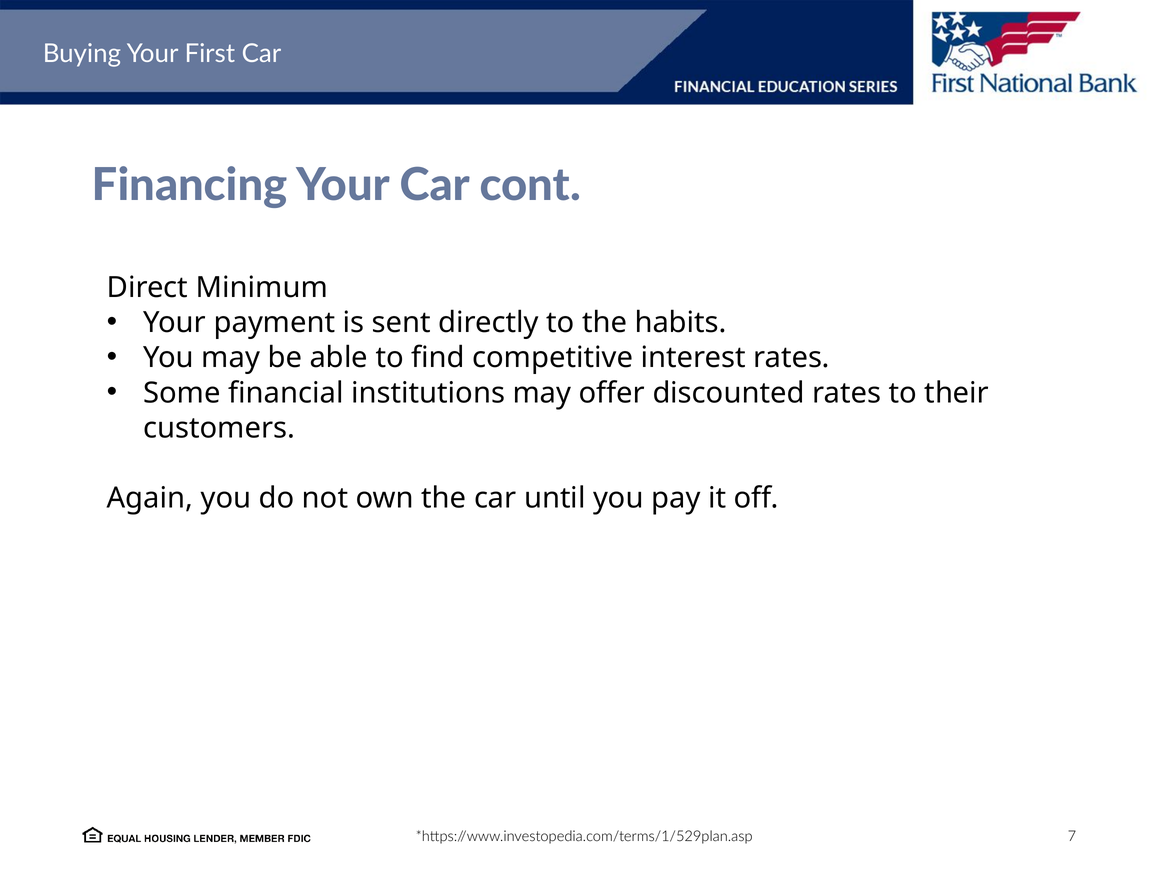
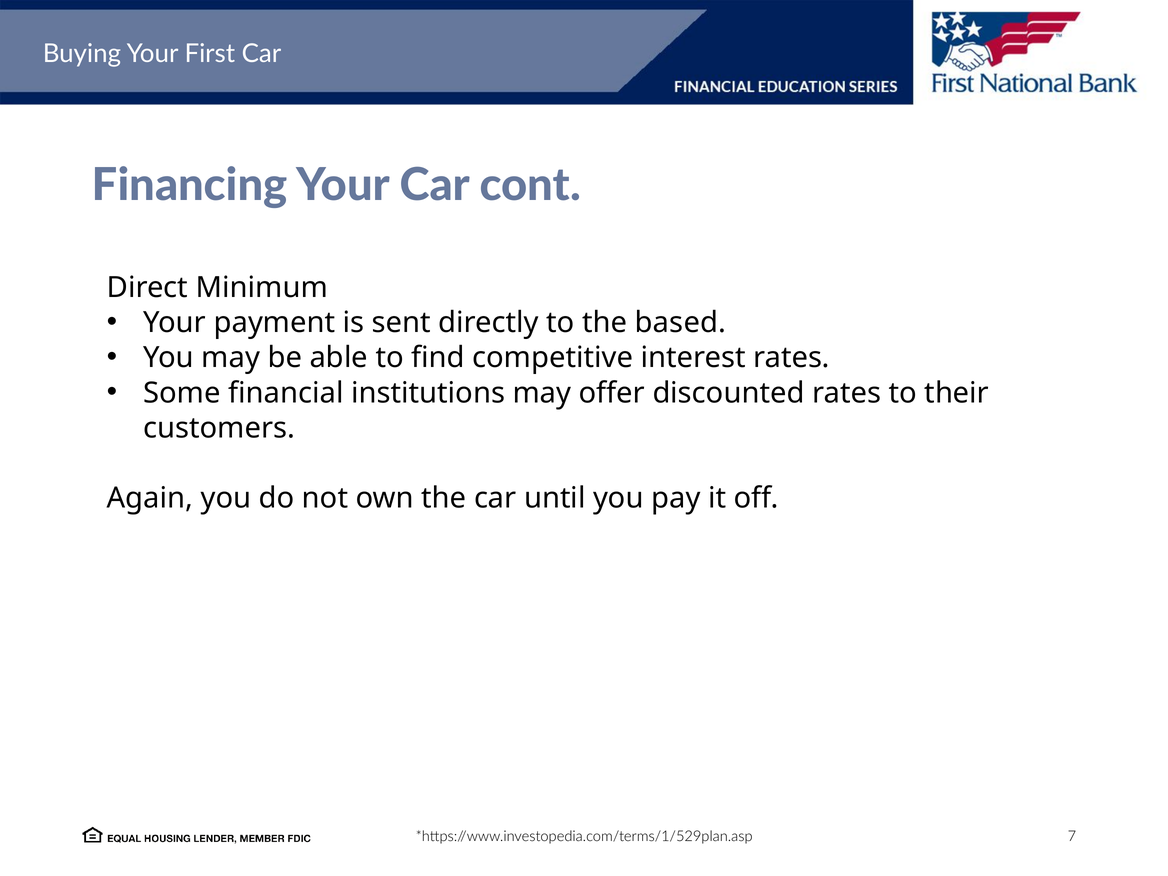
habits: habits -> based
